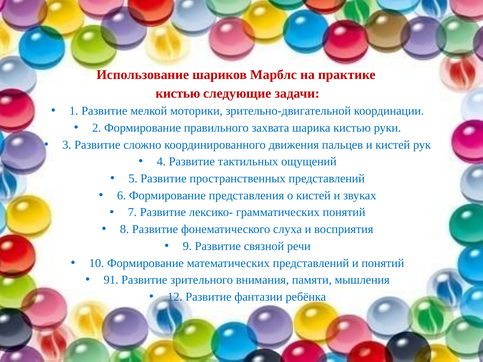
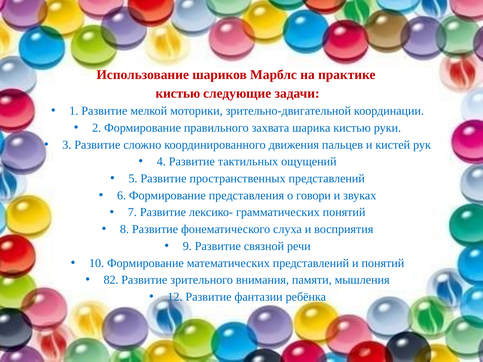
о кистей: кистей -> говори
91: 91 -> 82
